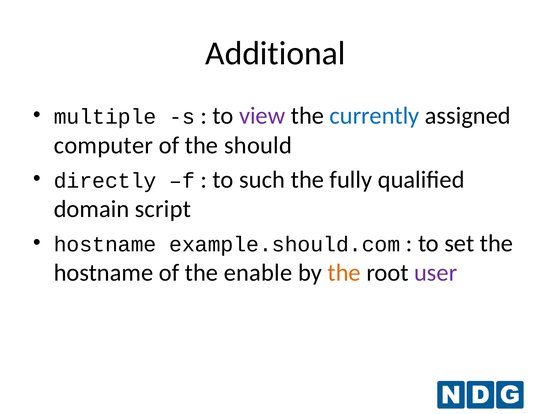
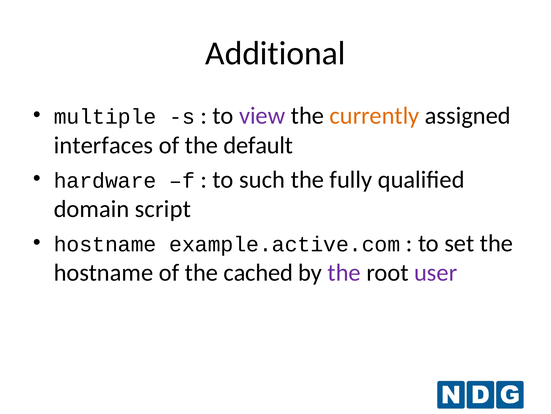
currently colour: blue -> orange
computer: computer -> interfaces
should: should -> default
directly: directly -> hardware
example.should.com: example.should.com -> example.active.com
enable: enable -> cached
the at (344, 272) colour: orange -> purple
